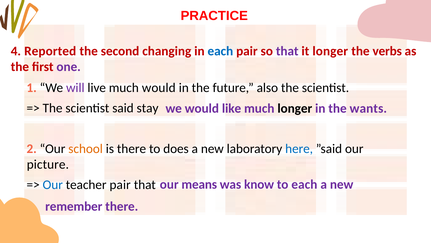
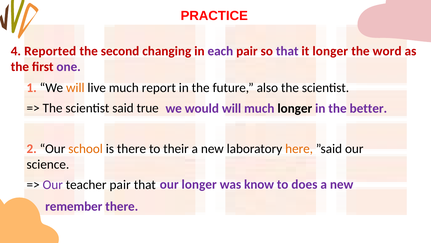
each at (220, 51) colour: blue -> purple
verbs: verbs -> word
will at (75, 87) colour: purple -> orange
much would: would -> report
stay: stay -> true
would like: like -> will
wants: wants -> better
does: does -> their
here colour: blue -> orange
picture: picture -> science
our means: means -> longer
to each: each -> does
Our at (53, 184) colour: blue -> purple
